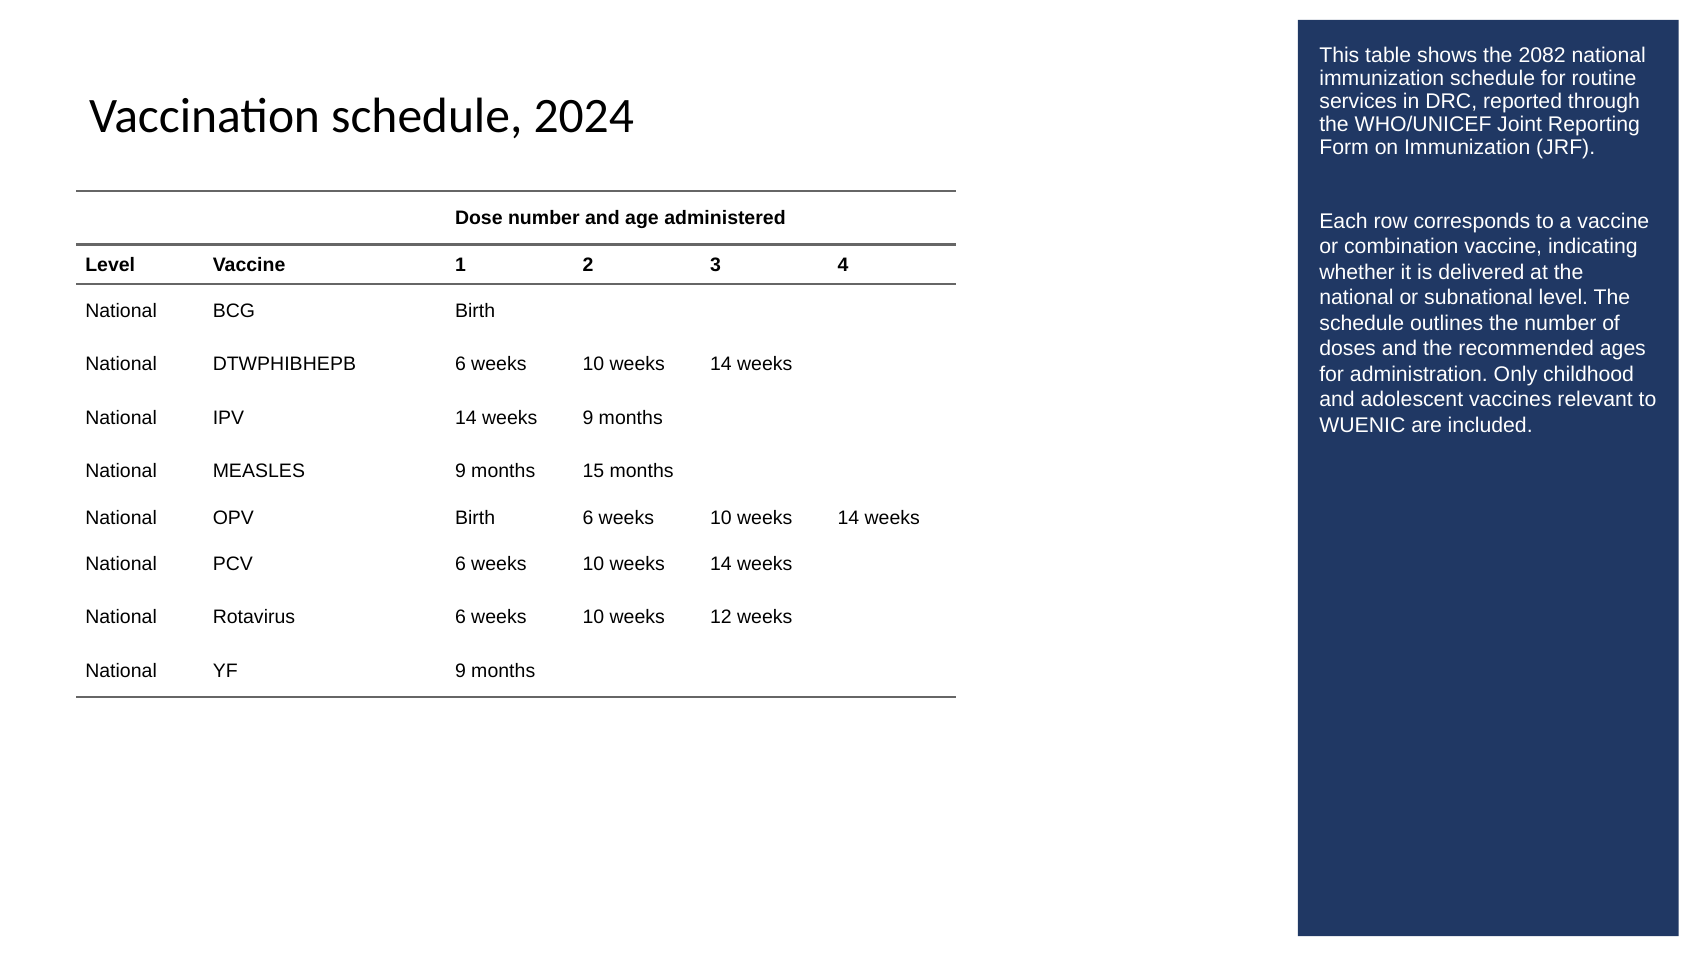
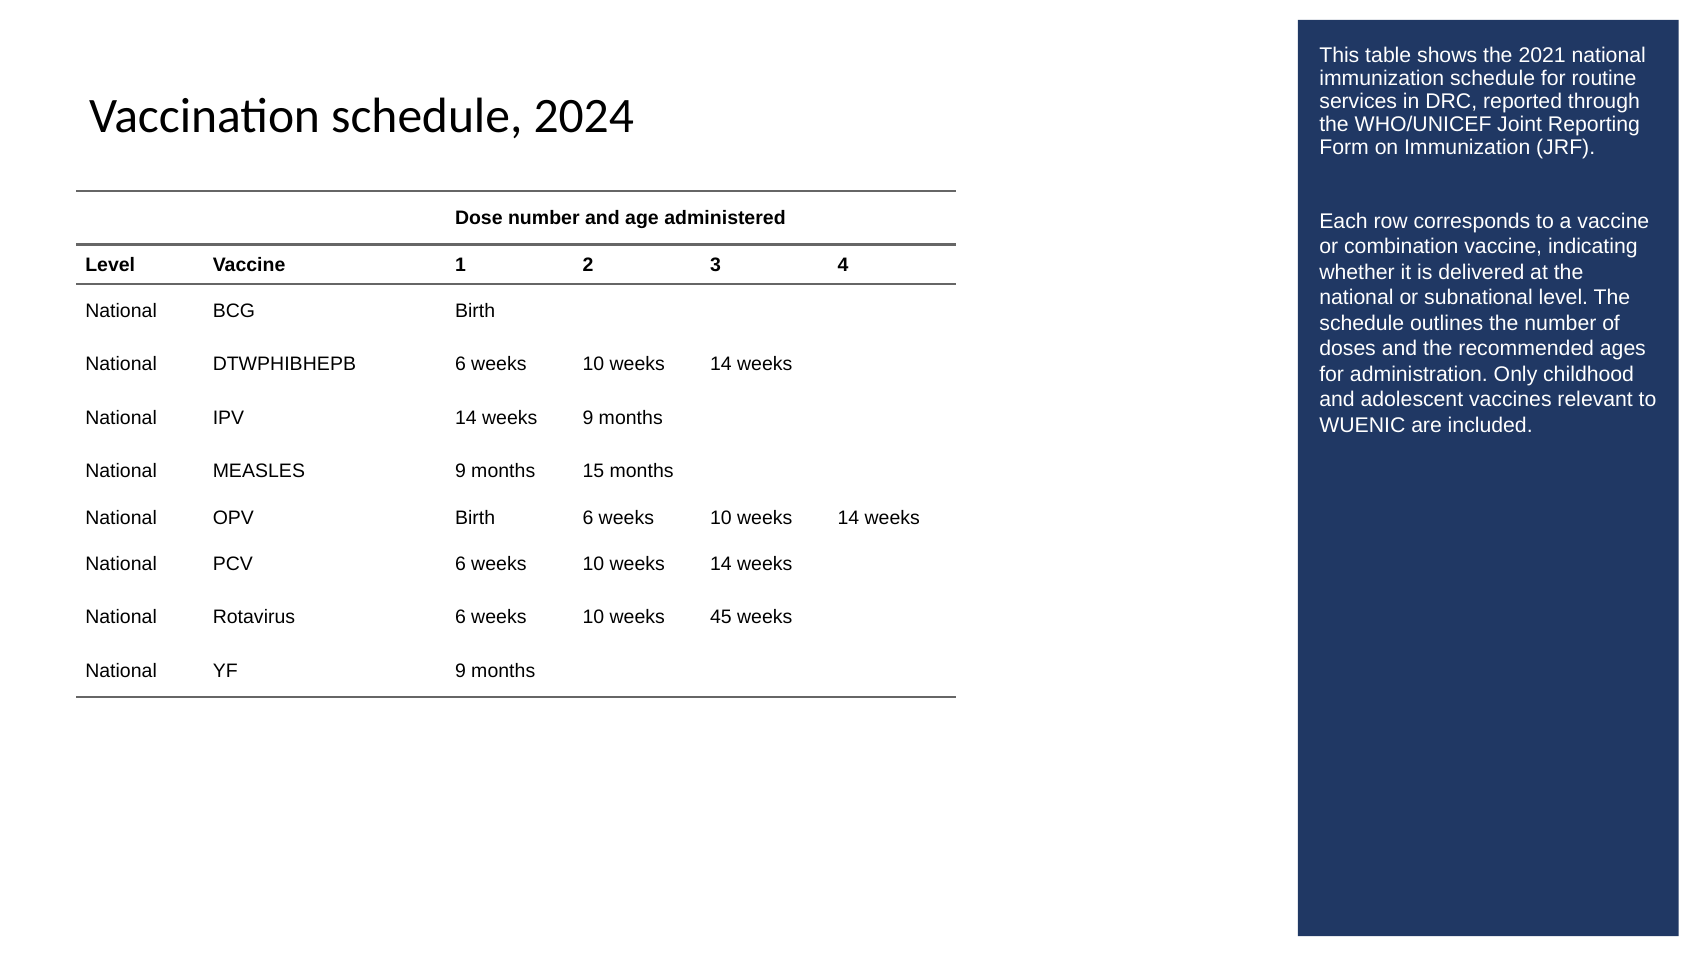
2082: 2082 -> 2021
12: 12 -> 45
